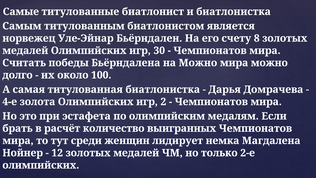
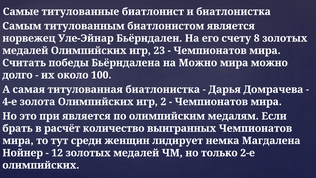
30: 30 -> 23
при эстафета: эстафета -> является
